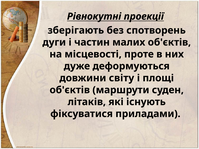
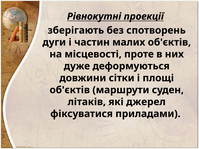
світу: світу -> сітки
існують: існують -> джерел
